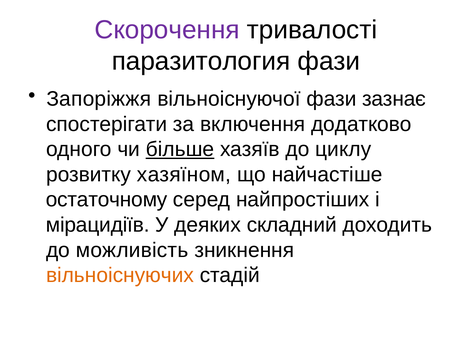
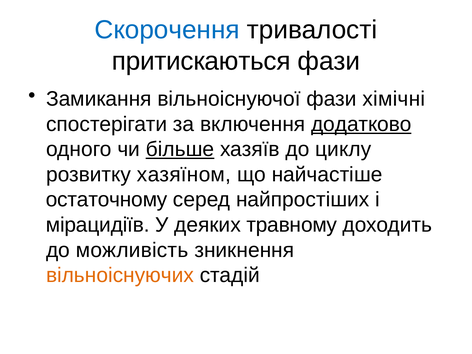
Скорочення colour: purple -> blue
паразитология: паразитология -> притискаються
Запоріжжя: Запоріжжя -> Замикання
зазнає: зазнає -> хімічні
додатково underline: none -> present
складний: складний -> травному
